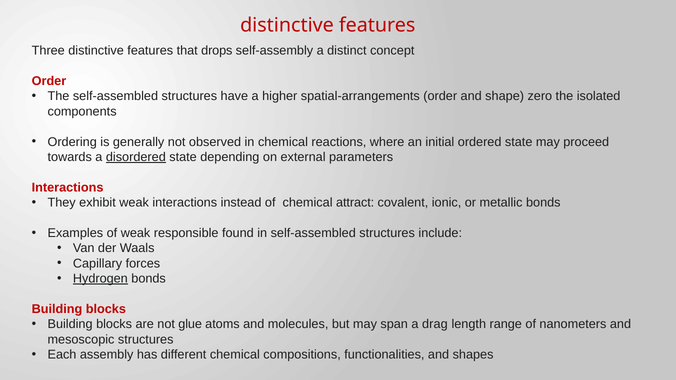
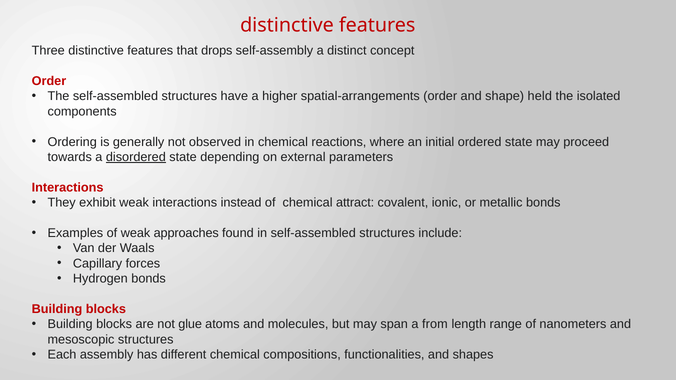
zero: zero -> held
responsible: responsible -> approaches
Hydrogen underline: present -> none
drag: drag -> from
